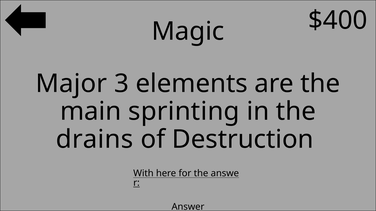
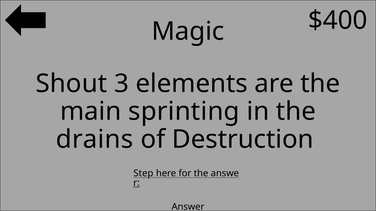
Major: Major -> Shout
With: With -> Step
